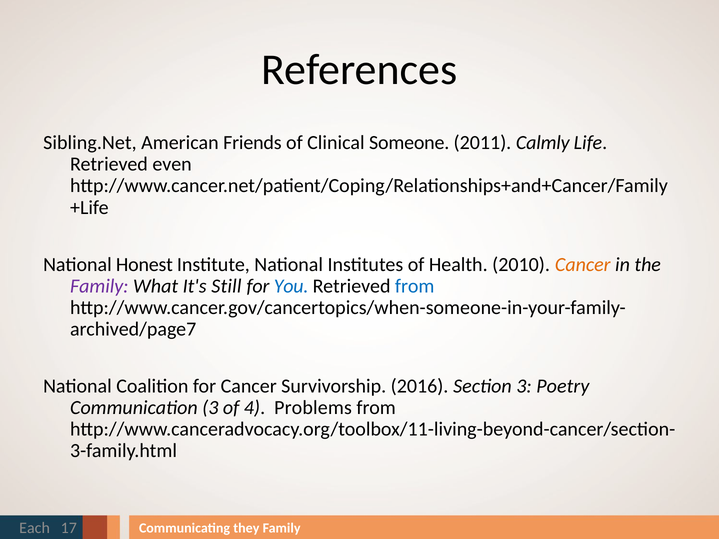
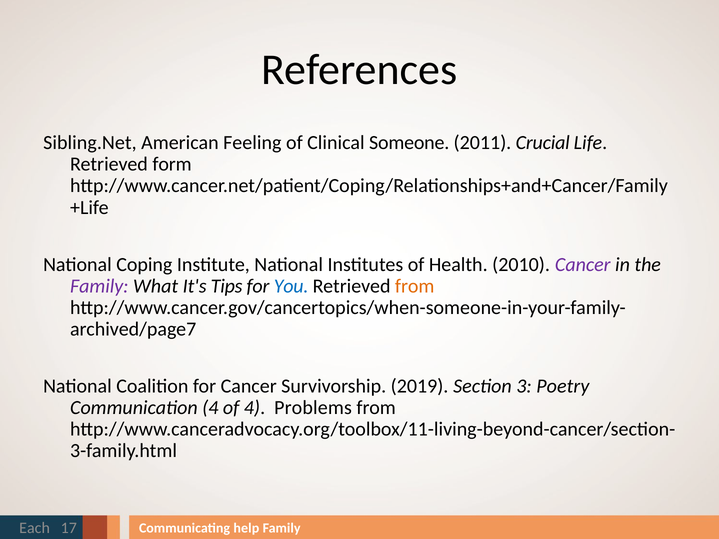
Friends: Friends -> Feeling
Calmly: Calmly -> Crucial
even: even -> form
Honest: Honest -> Coping
Cancer at (583, 265) colour: orange -> purple
Still: Still -> Tips
from at (415, 286) colour: blue -> orange
2016: 2016 -> 2019
Communication 3: 3 -> 4
they: they -> help
